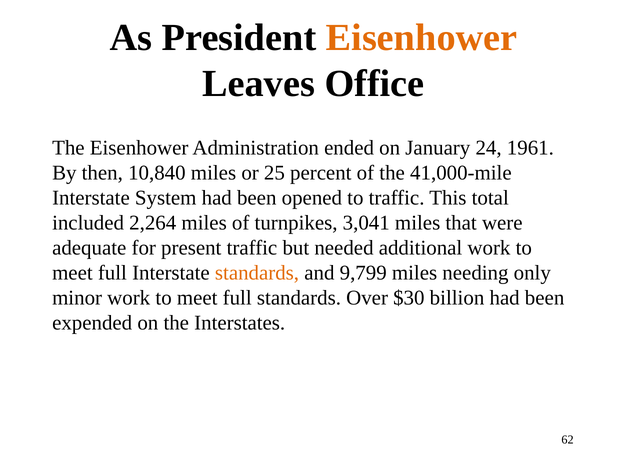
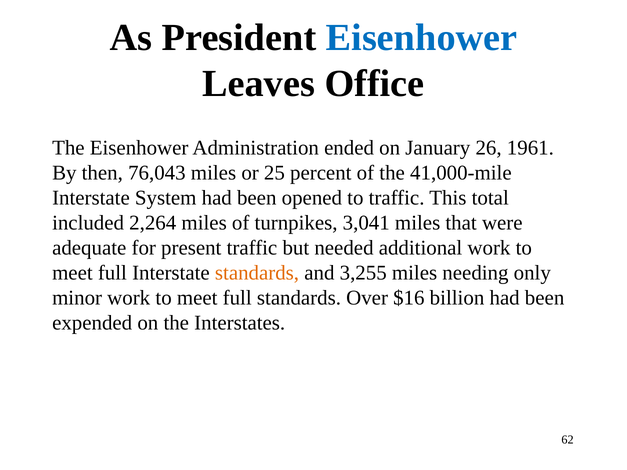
Eisenhower at (422, 38) colour: orange -> blue
24: 24 -> 26
10,840: 10,840 -> 76,043
9,799: 9,799 -> 3,255
$30: $30 -> $16
